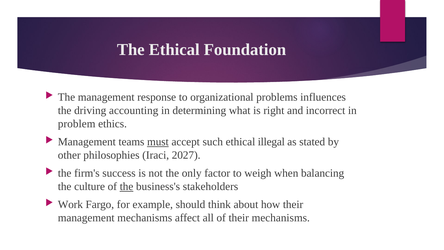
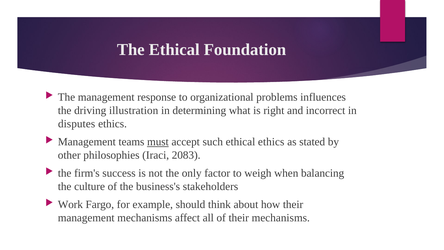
accounting: accounting -> illustration
problem: problem -> disputes
ethical illegal: illegal -> ethics
2027: 2027 -> 2083
the at (127, 186) underline: present -> none
